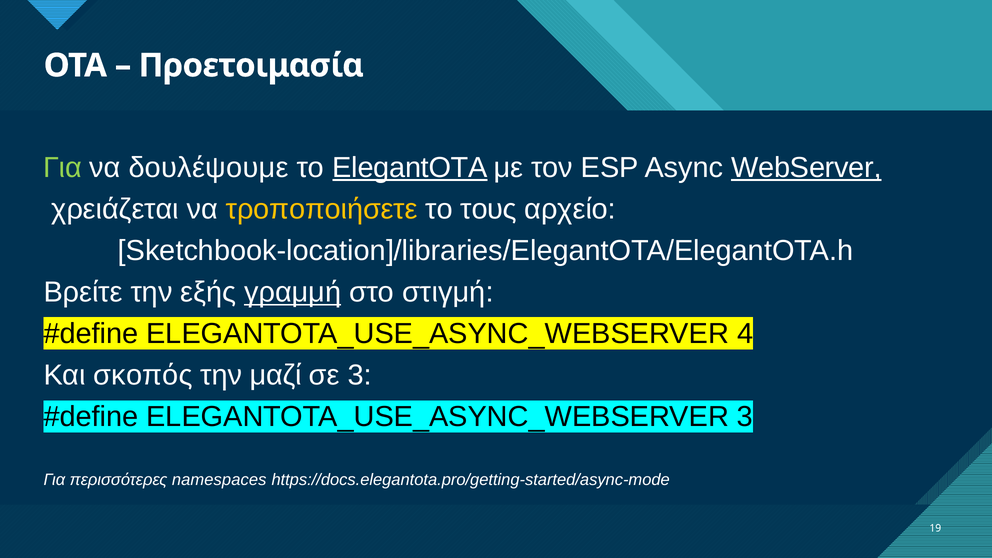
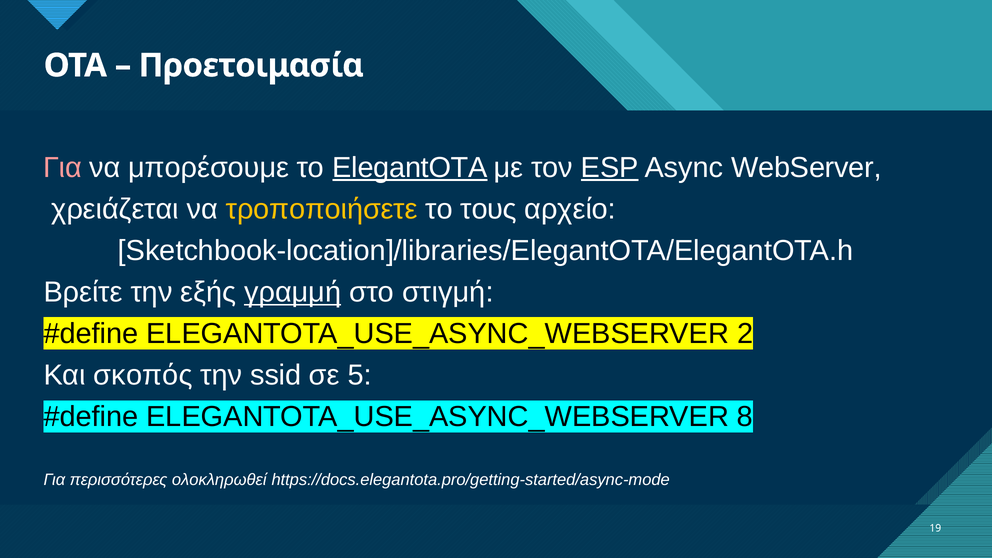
Για at (63, 168) colour: light green -> pink
δουλέψουμε: δουλέψουμε -> μπορέσουμε
ESP underline: none -> present
WebServer underline: present -> none
4: 4 -> 2
μαζί: μαζί -> ssid
σε 3: 3 -> 5
ELEGANTOTA_USE_ASYNC_WEBSERVER 3: 3 -> 8
namespaces: namespaces -> ολοκληρωθεί
